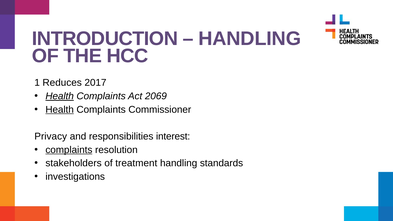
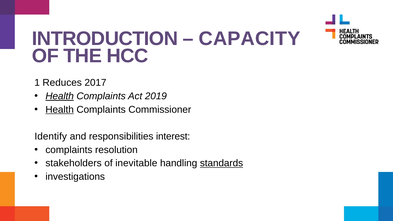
HANDLING at (250, 39): HANDLING -> CAPACITY
2069: 2069 -> 2019
Privacy: Privacy -> Identify
complaints at (69, 150) underline: present -> none
treatment: treatment -> inevitable
standards underline: none -> present
